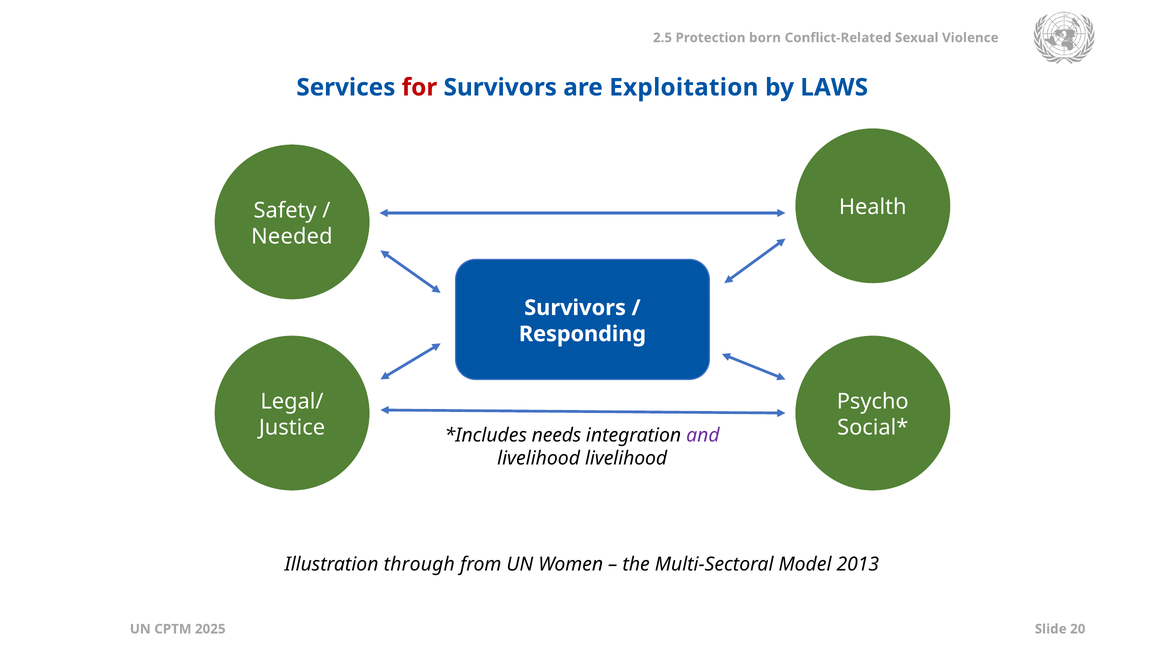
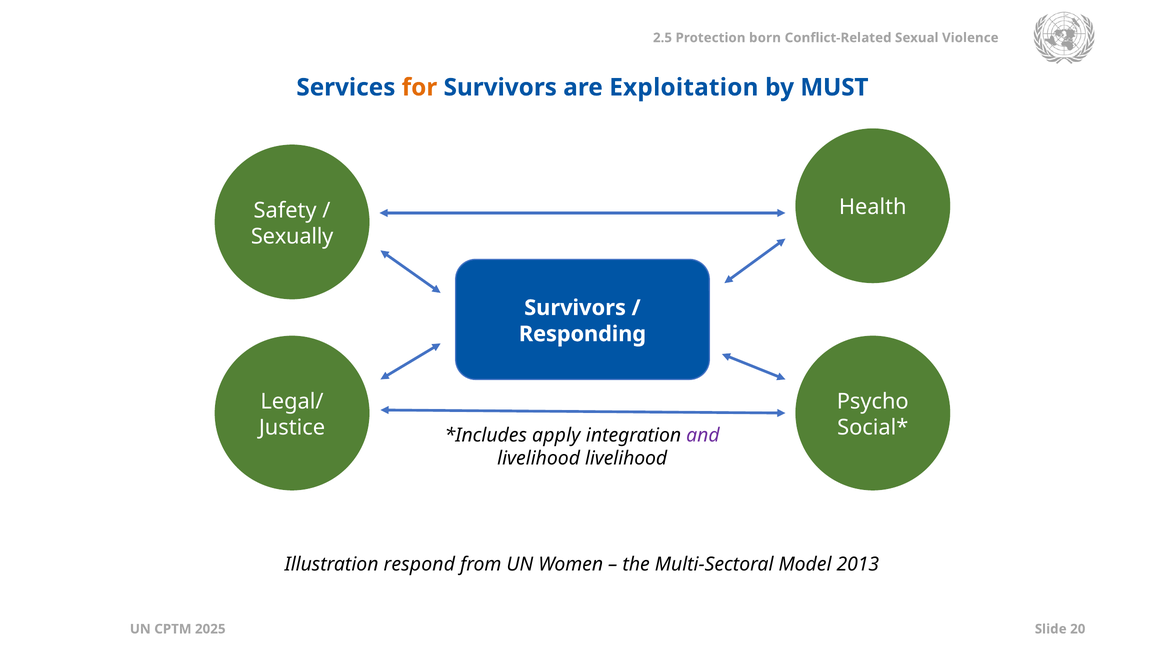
for colour: red -> orange
LAWS: LAWS -> MUST
Needed: Needed -> Sexually
needs: needs -> apply
through: through -> respond
